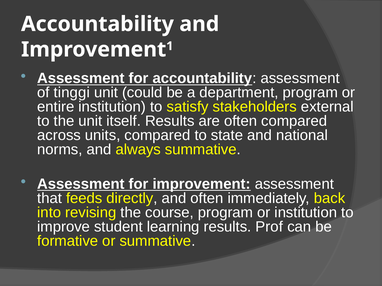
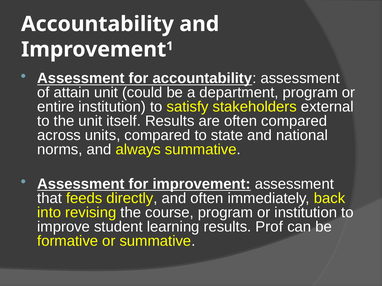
tinggi: tinggi -> attain
